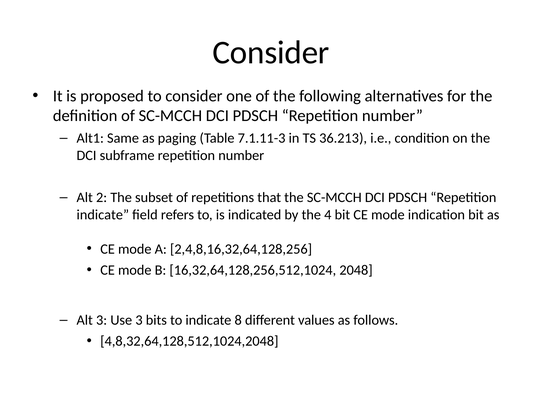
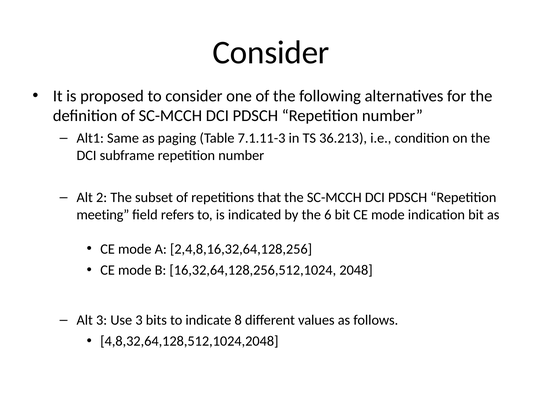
indicate at (103, 214): indicate -> meeting
4: 4 -> 6
